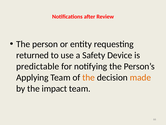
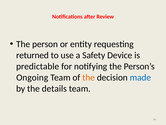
Applying: Applying -> Ongoing
made colour: orange -> blue
impact: impact -> details
